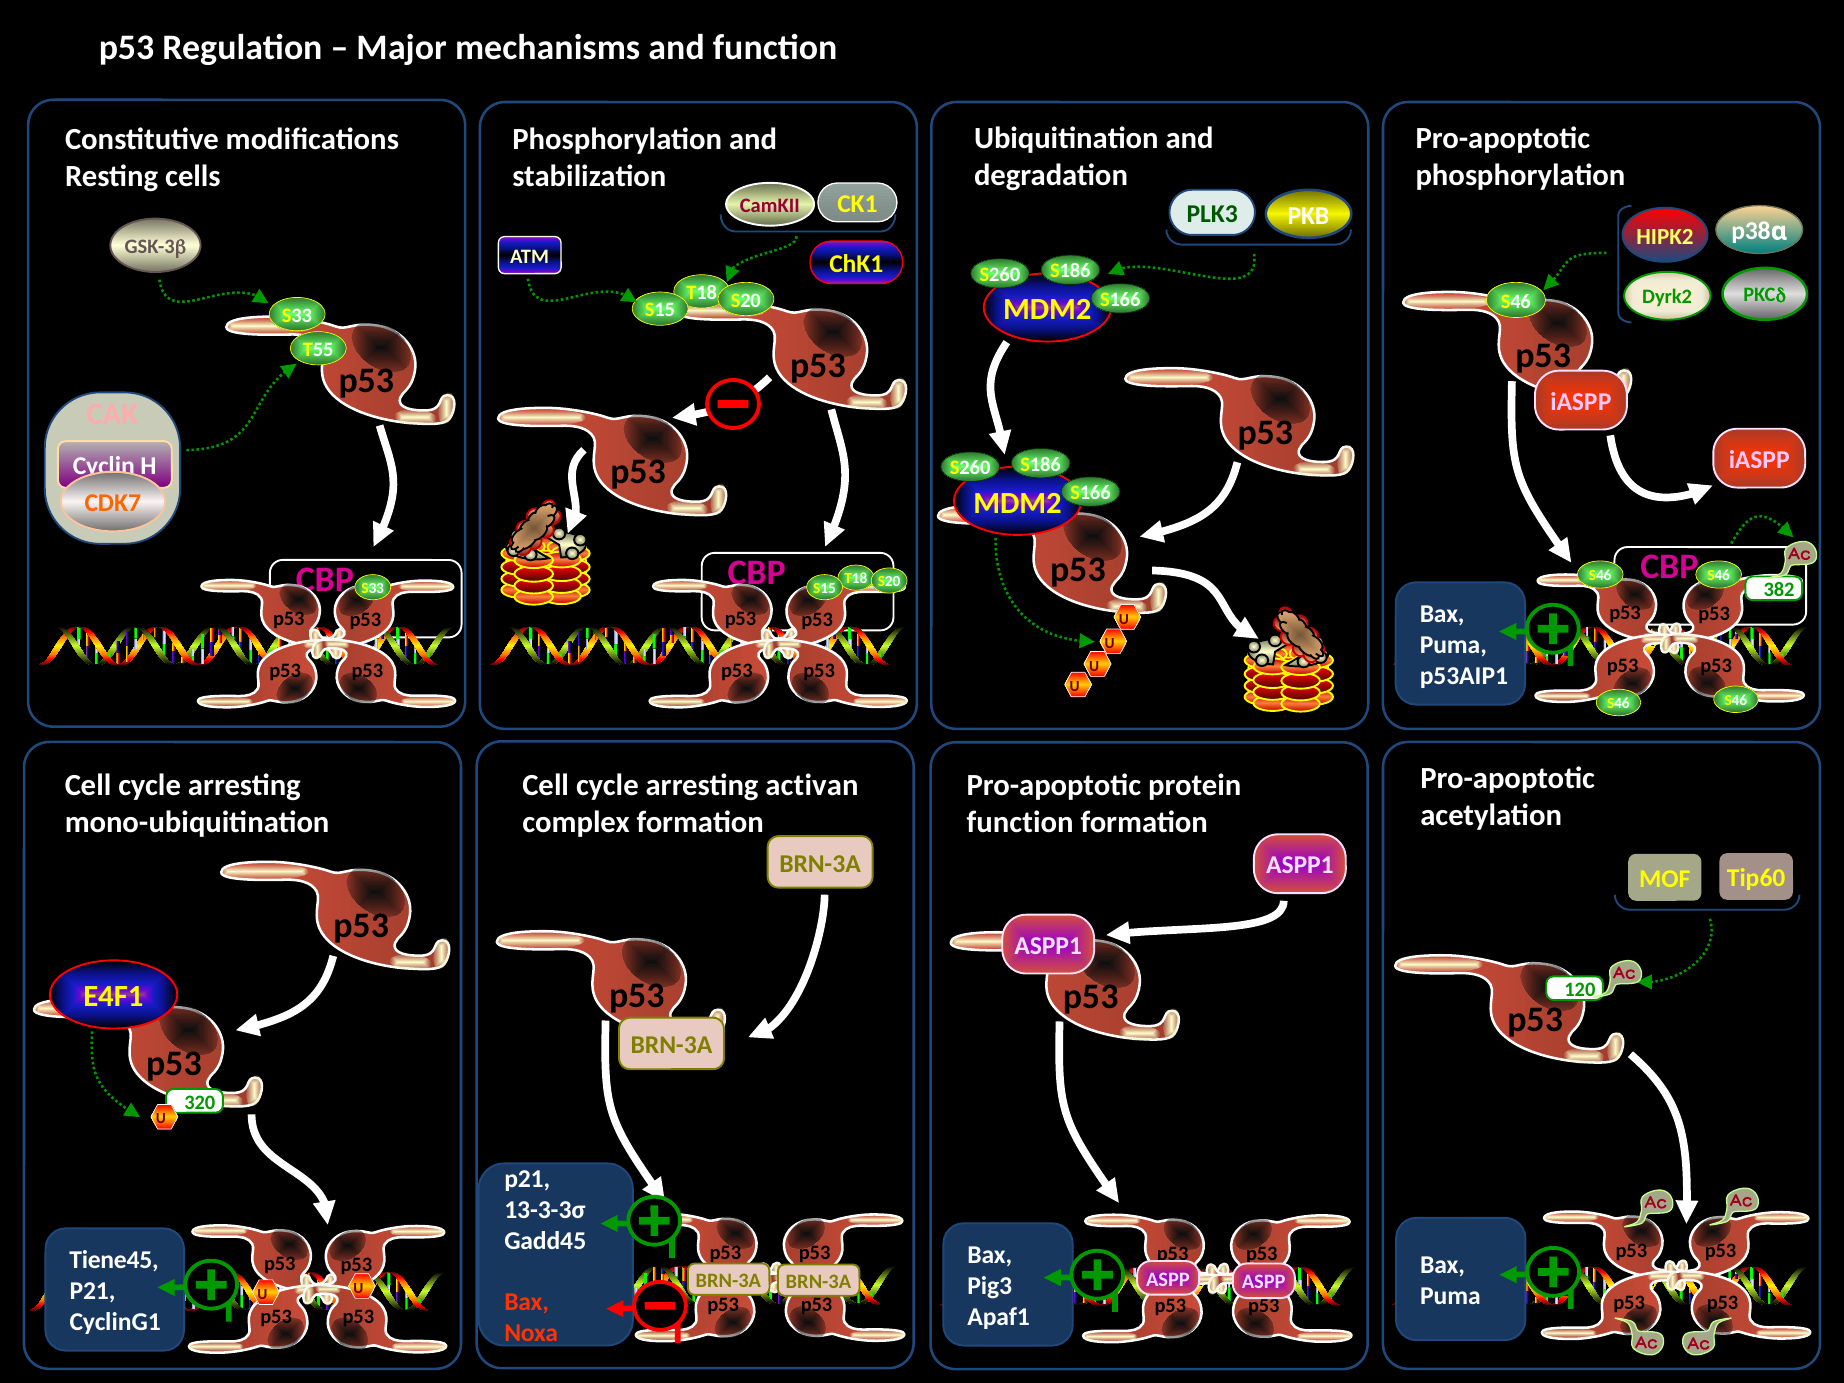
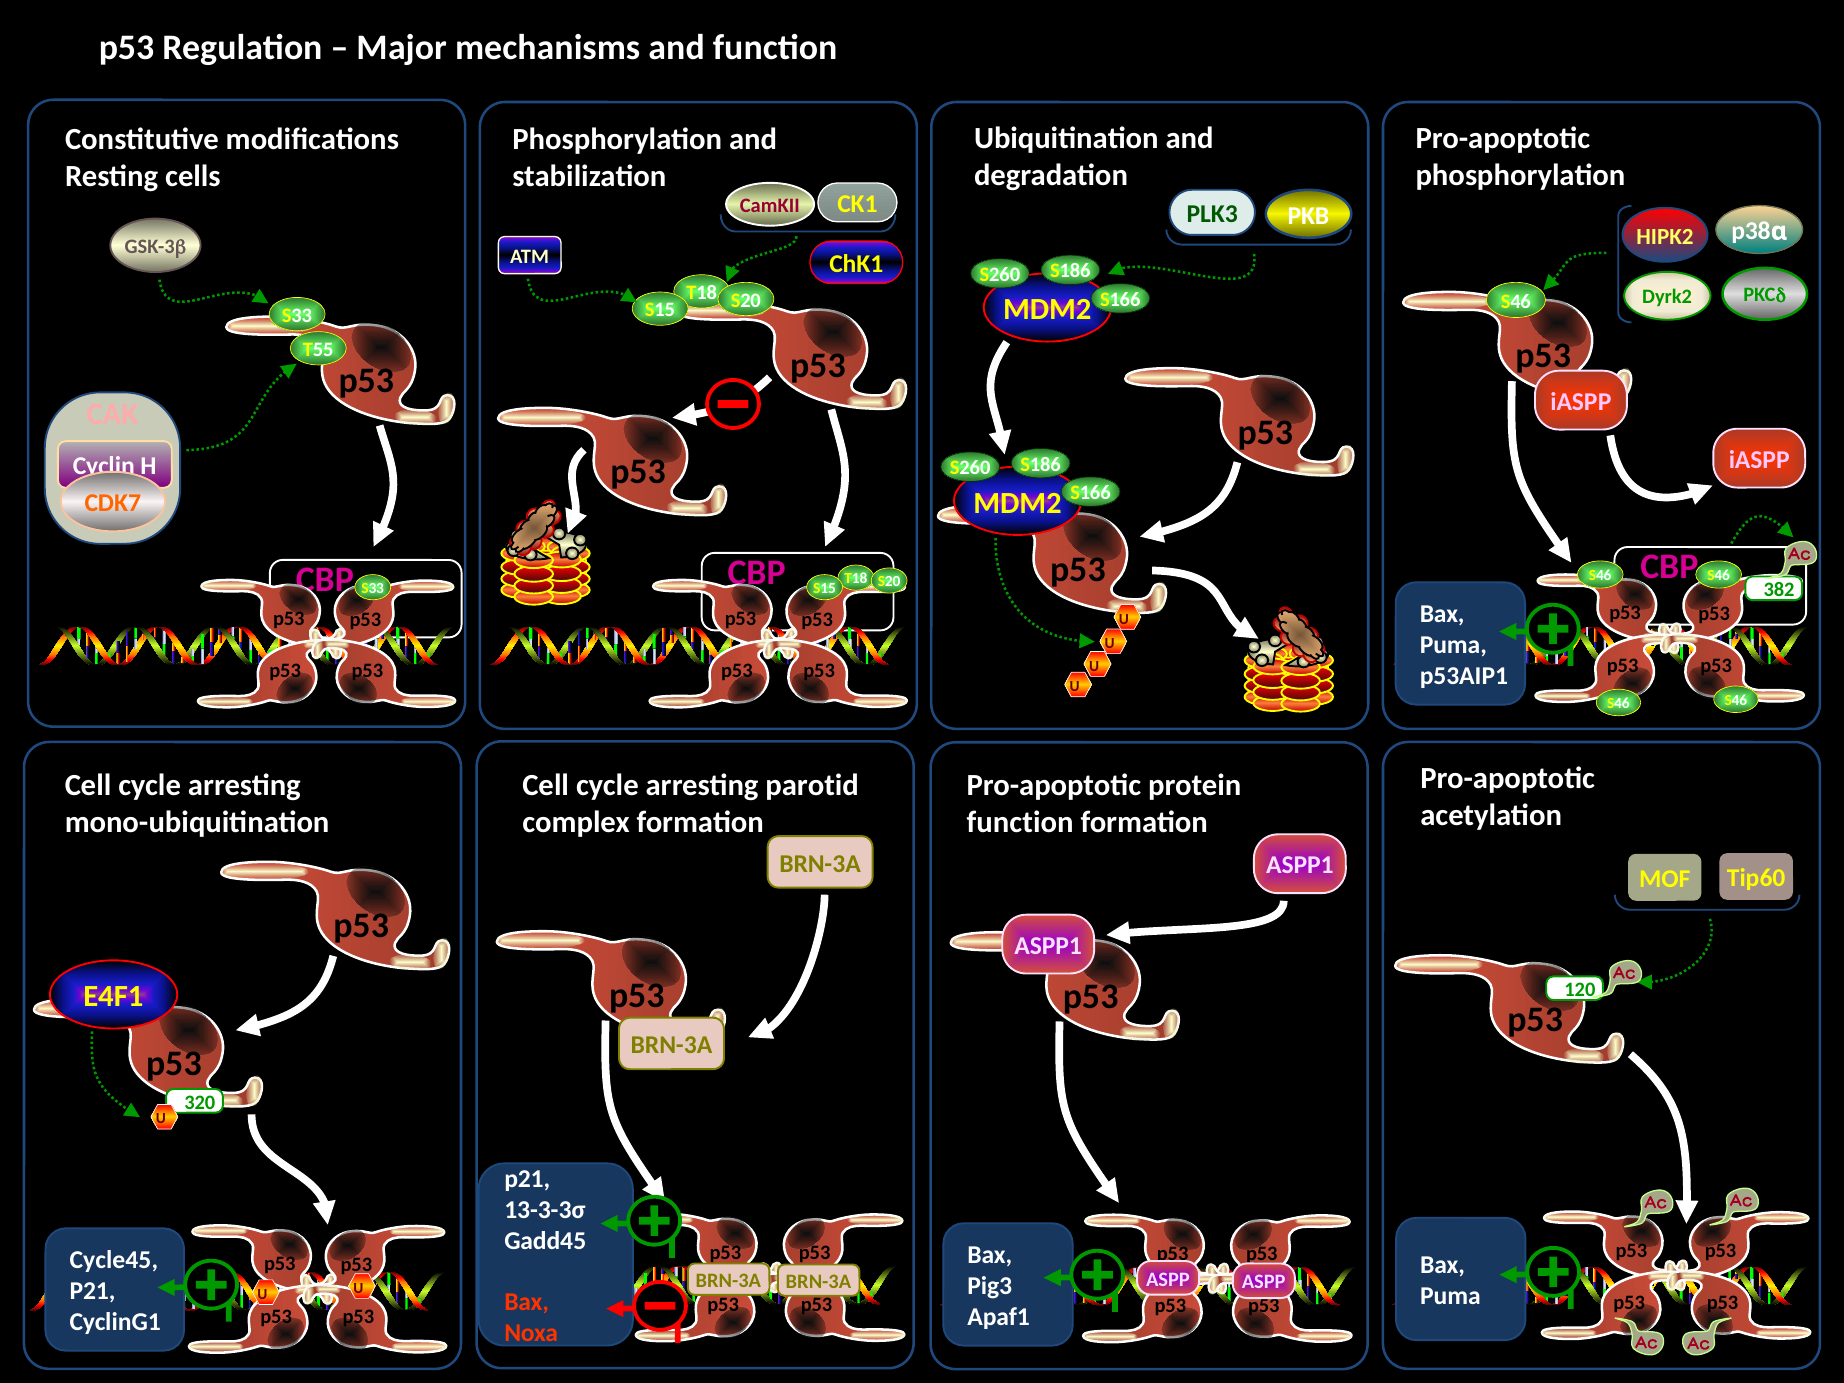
activan: activan -> parotid
Tiene45: Tiene45 -> Cycle45
